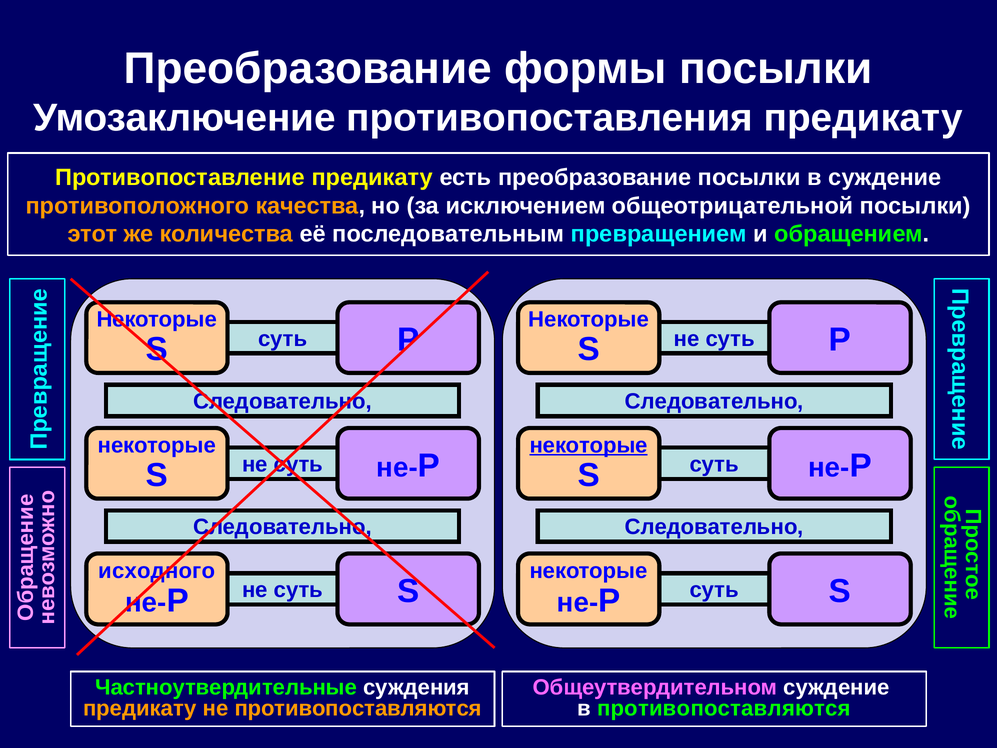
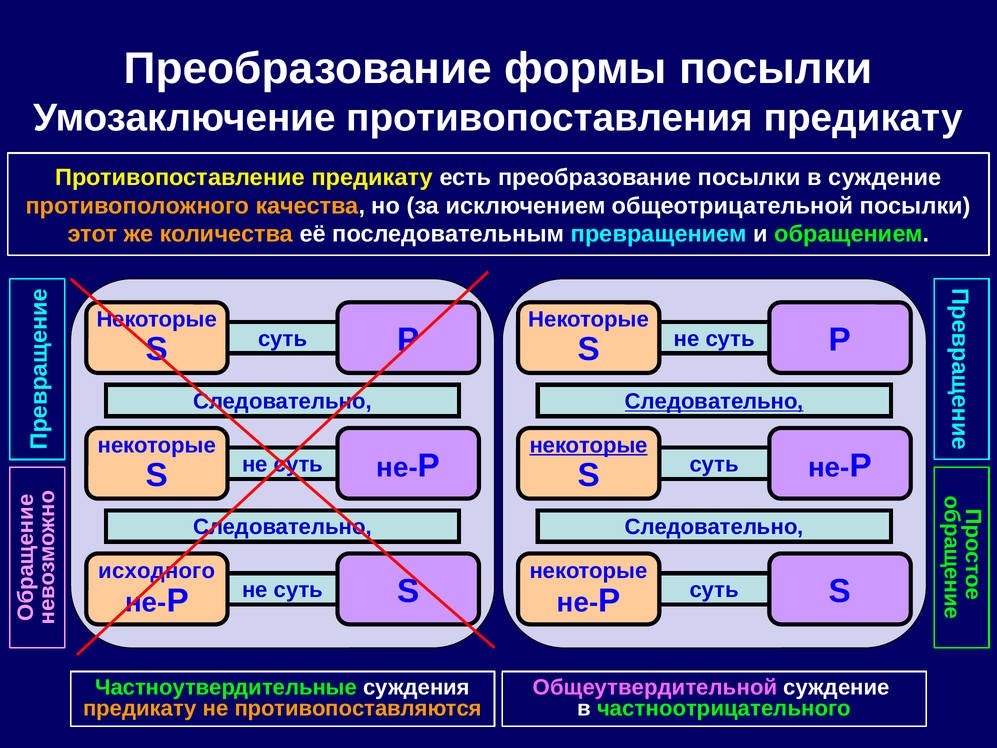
Следовательно at (714, 401) underline: none -> present
Общеутвердительном: Общеутвердительном -> Общеутвердительной
в противопоставляются: противопоставляются -> частноотрицательного
